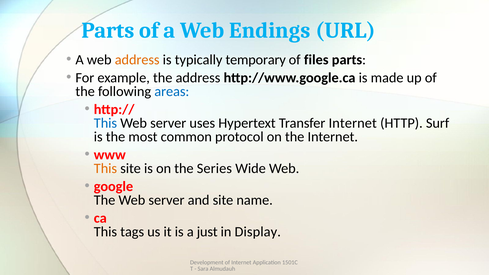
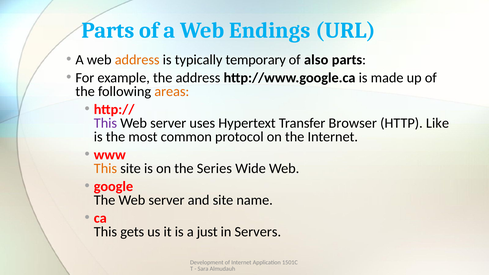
files: files -> also
areas colour: blue -> orange
This at (105, 123) colour: blue -> purple
Transfer Internet: Internet -> Browser
Surf: Surf -> Like
tags: tags -> gets
Display: Display -> Servers
